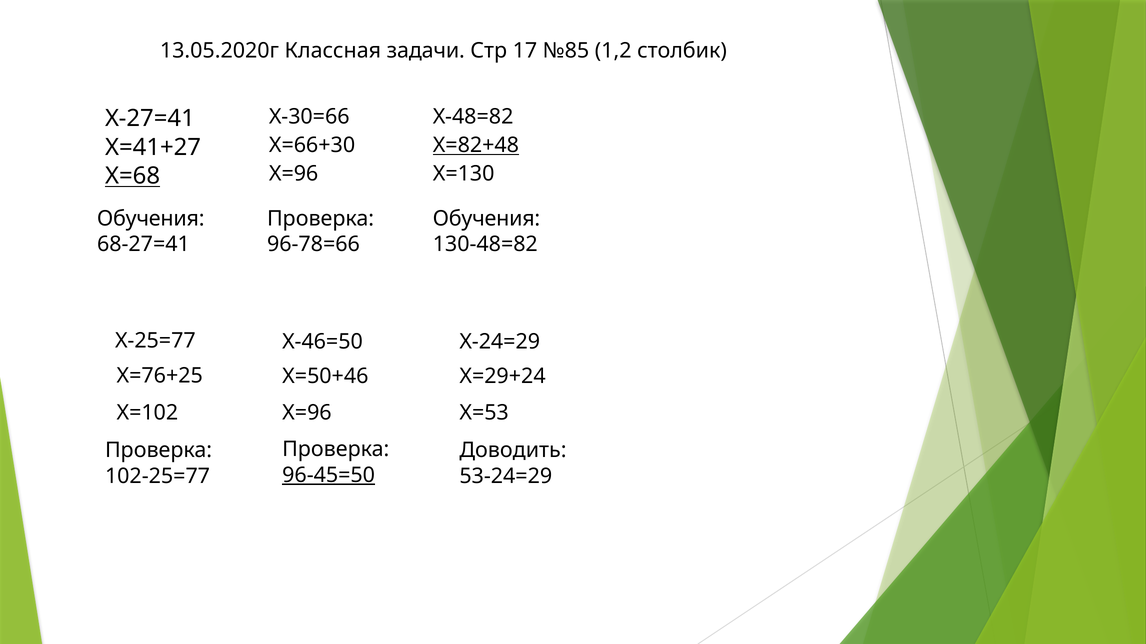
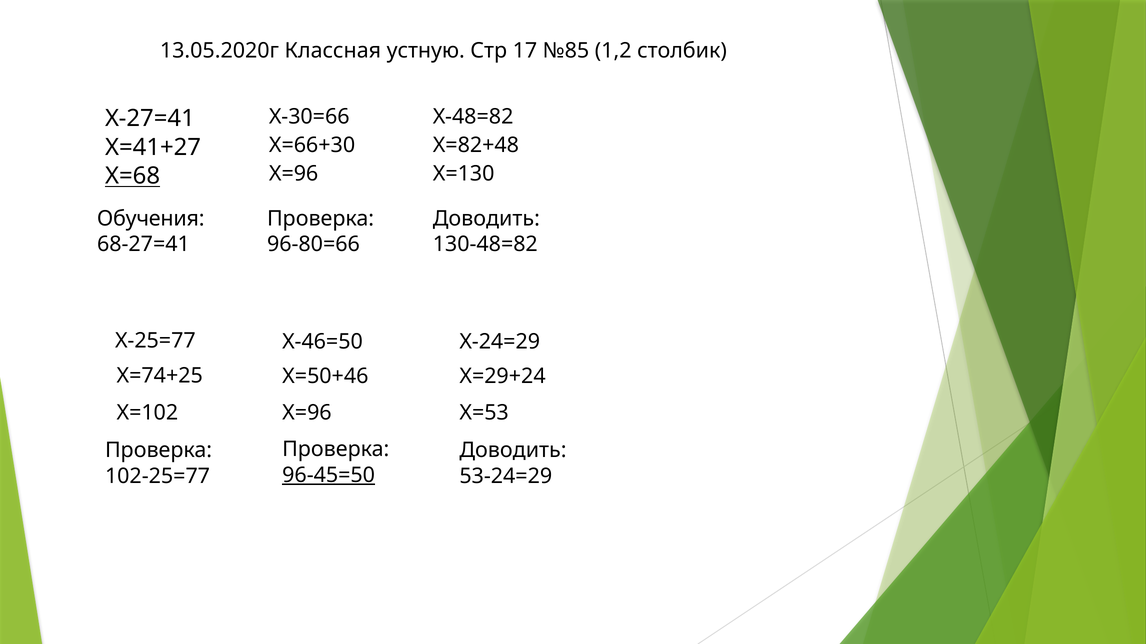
задачи: задачи -> устную
Х=82+48 underline: present -> none
Обучения at (486, 219): Обучения -> Доводить
96-78=66: 96-78=66 -> 96-80=66
Х=76+25: Х=76+25 -> Х=74+25
